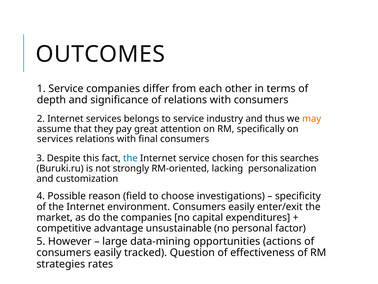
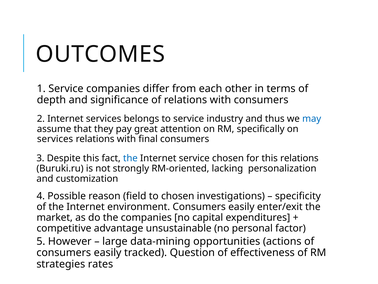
may colour: orange -> blue
this searches: searches -> relations
to choose: choose -> chosen
